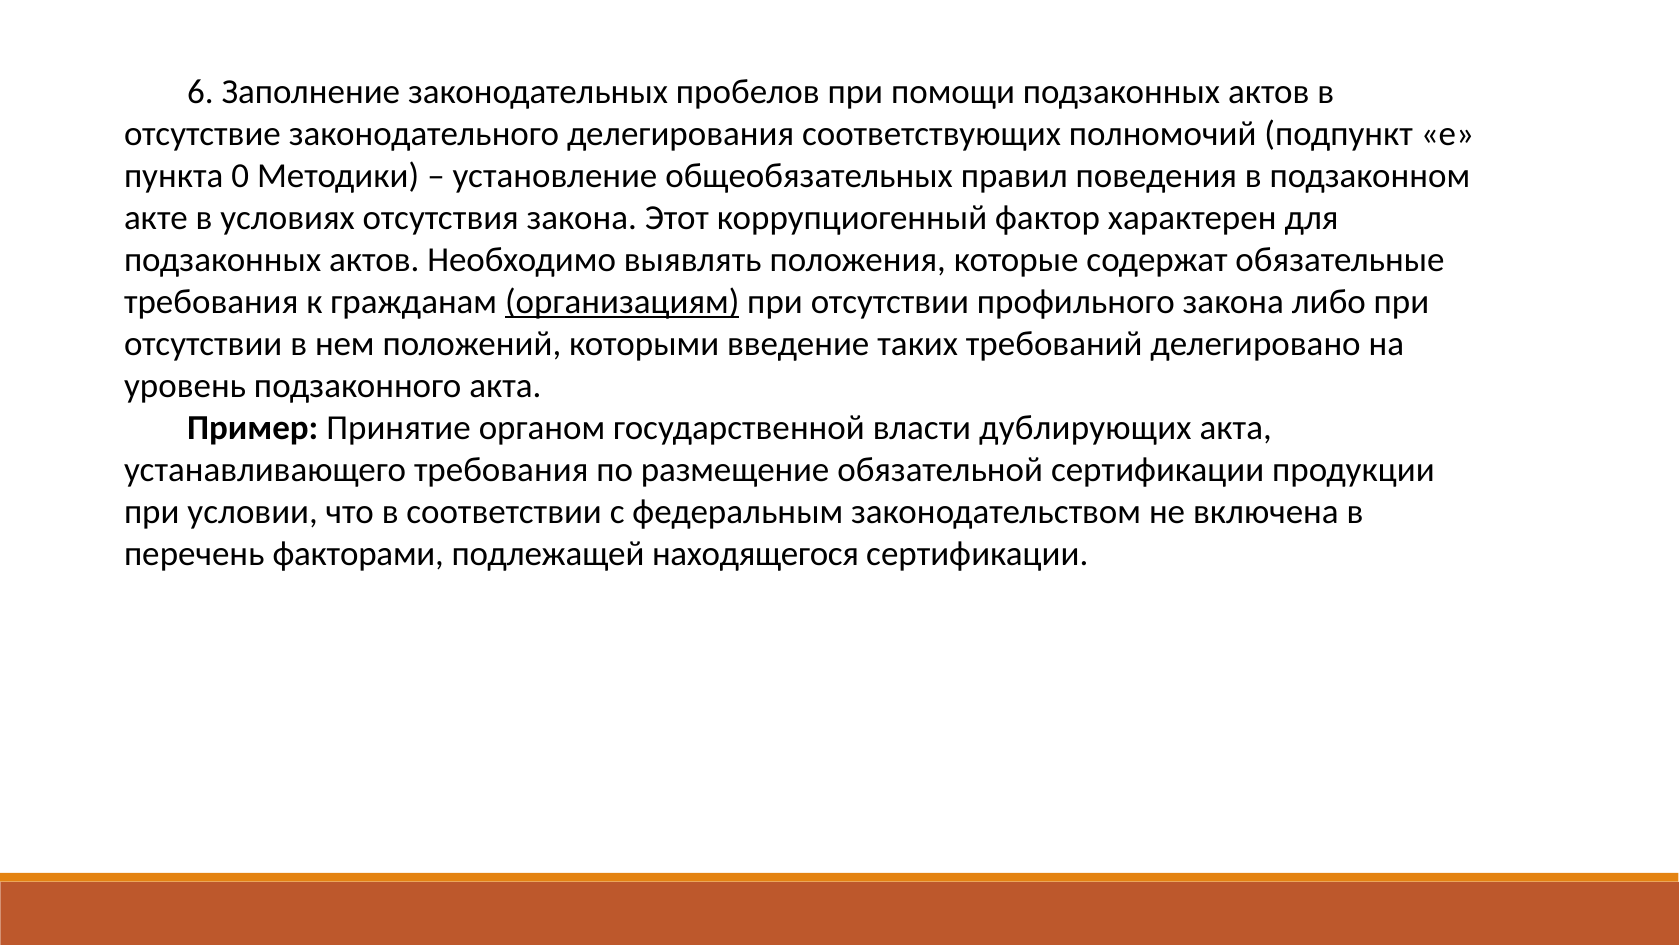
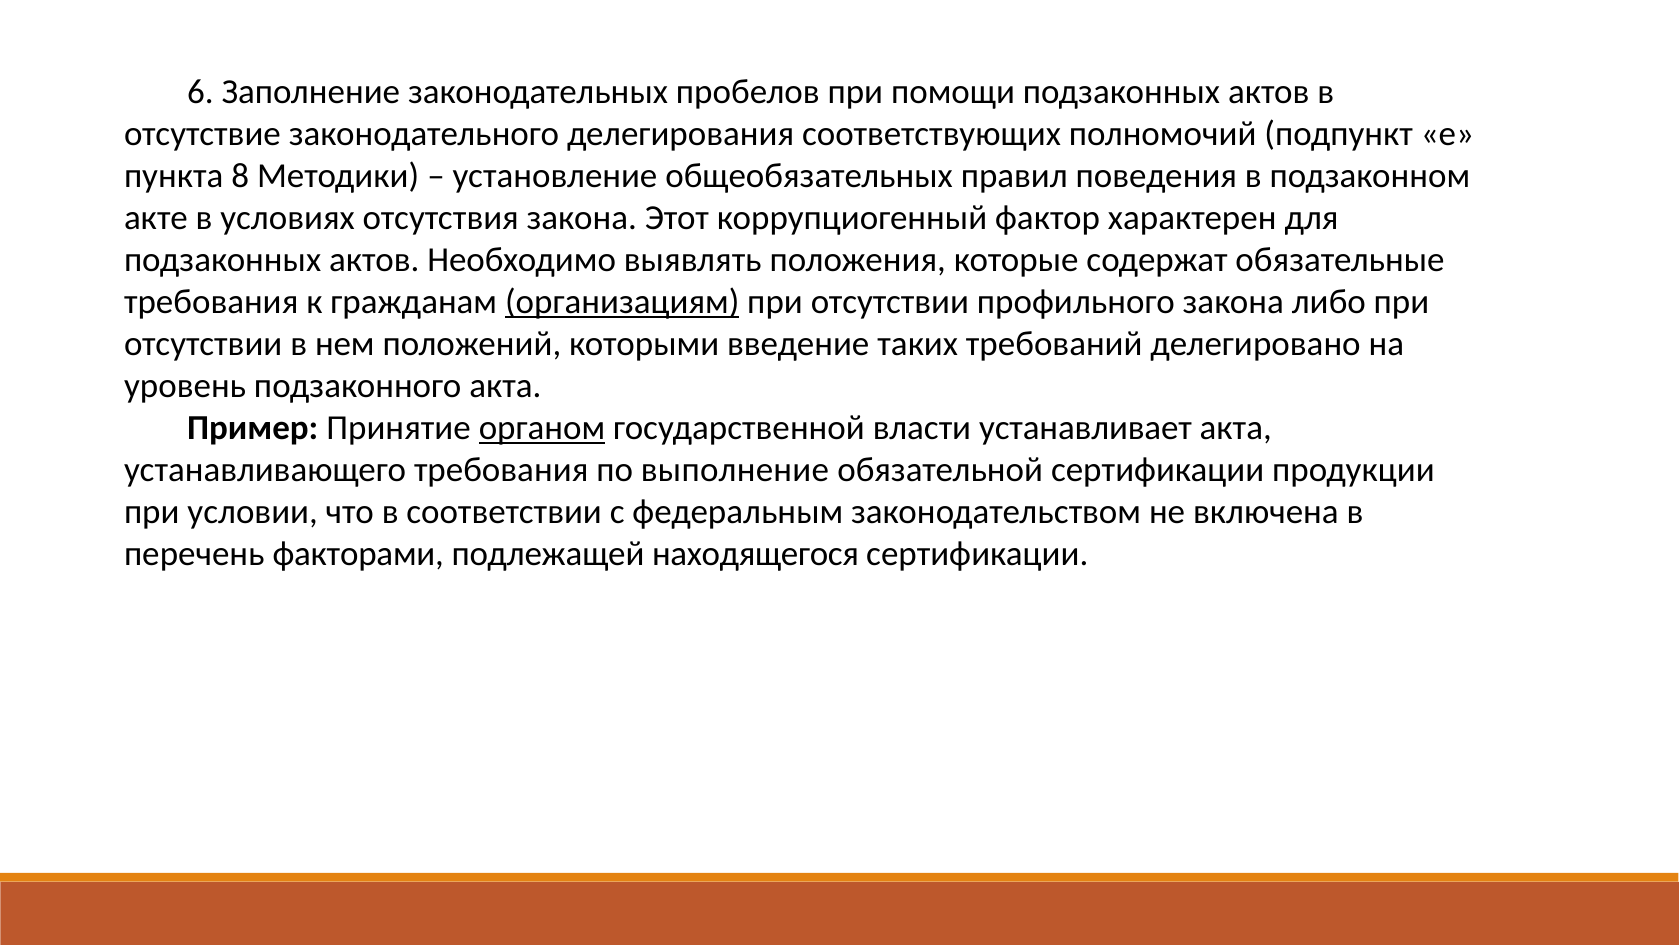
0: 0 -> 8
органом underline: none -> present
дублирующих: дублирующих -> устанавливает
размещение: размещение -> выполнение
